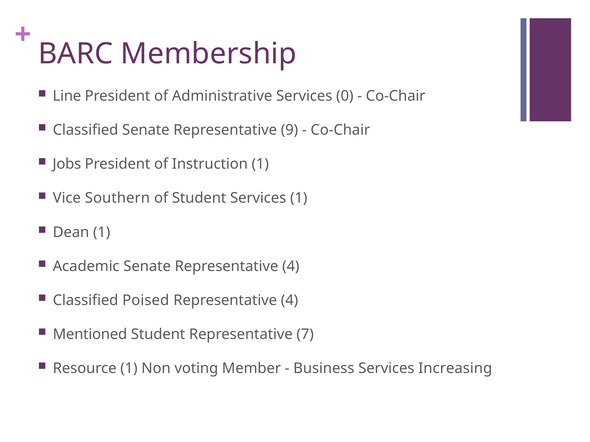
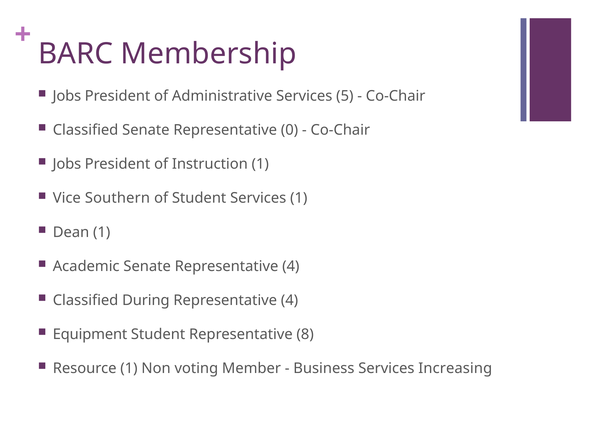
Line at (67, 96): Line -> Jobs
0: 0 -> 5
9: 9 -> 0
Poised: Poised -> During
Mentioned: Mentioned -> Equipment
7: 7 -> 8
